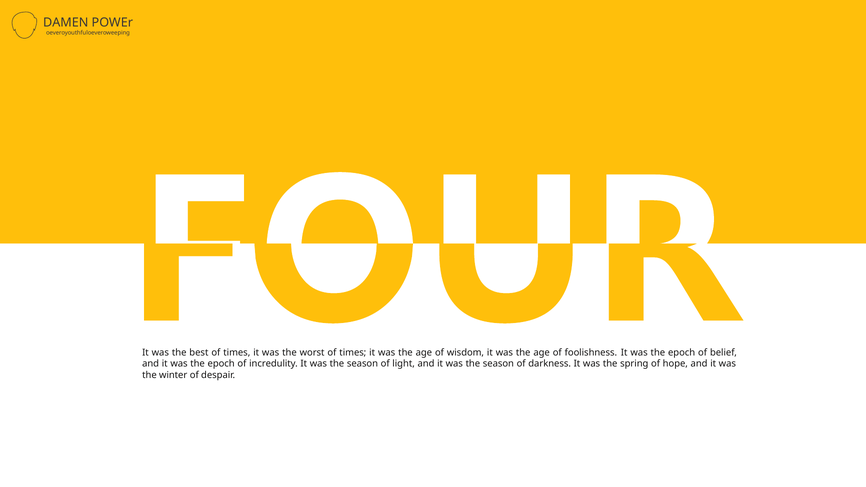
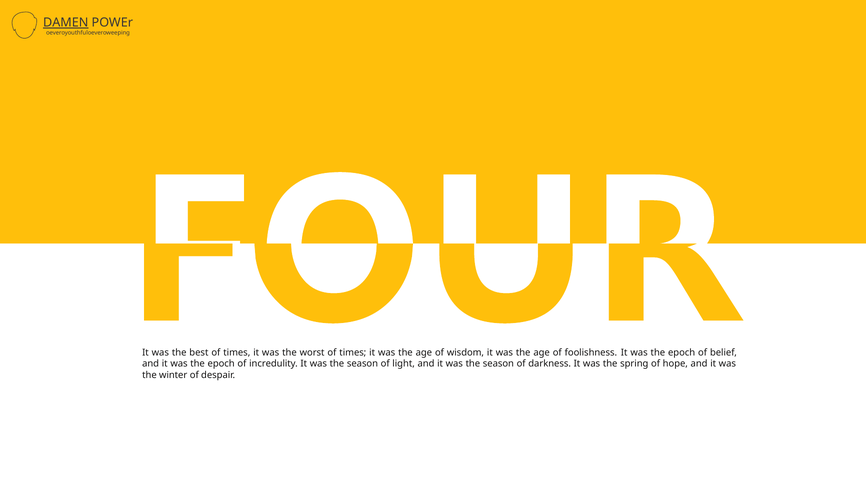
DAMEN underline: none -> present
